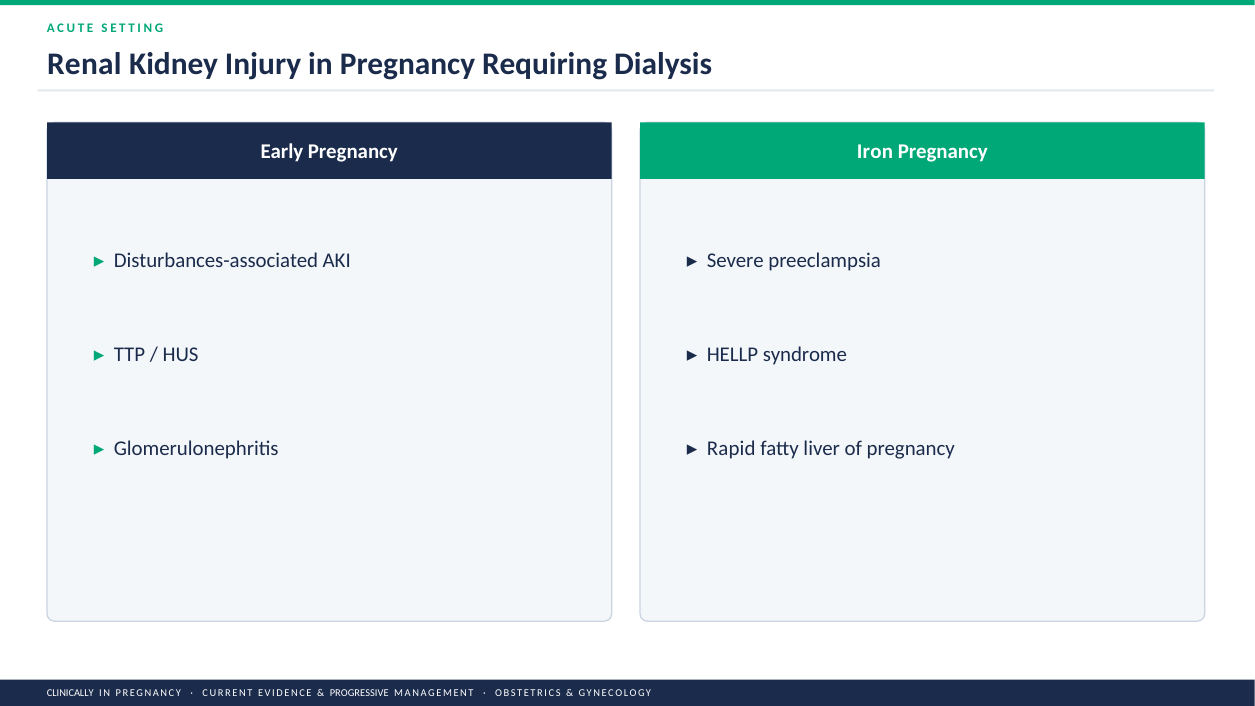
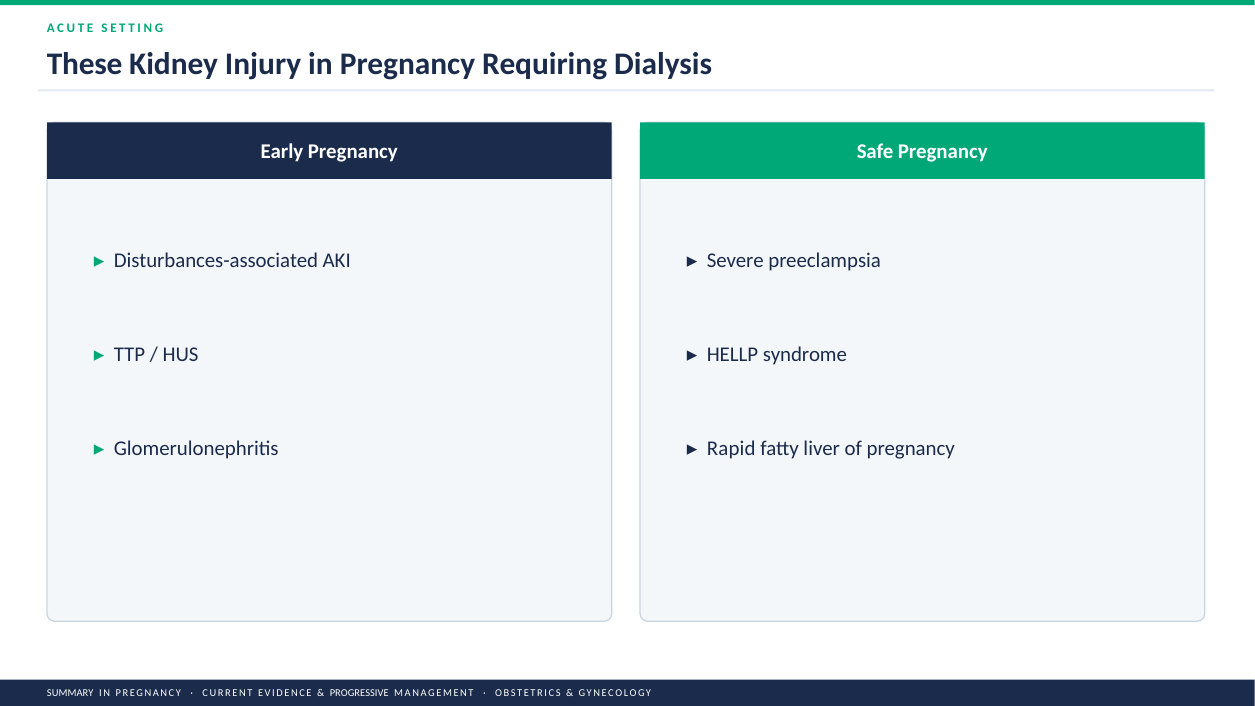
Renal: Renal -> These
Iron: Iron -> Safe
CLINICALLY: CLINICALLY -> SUMMARY
